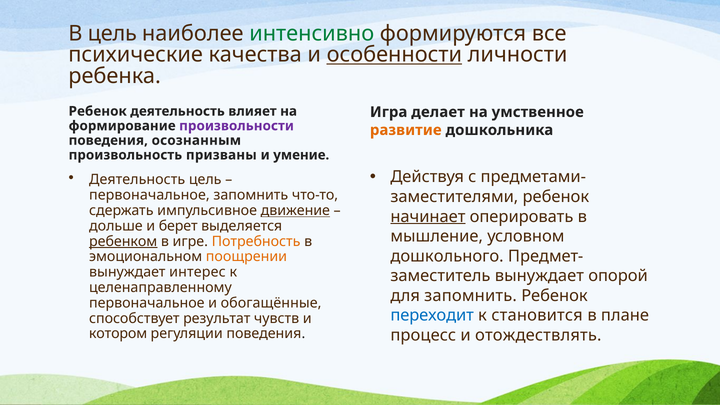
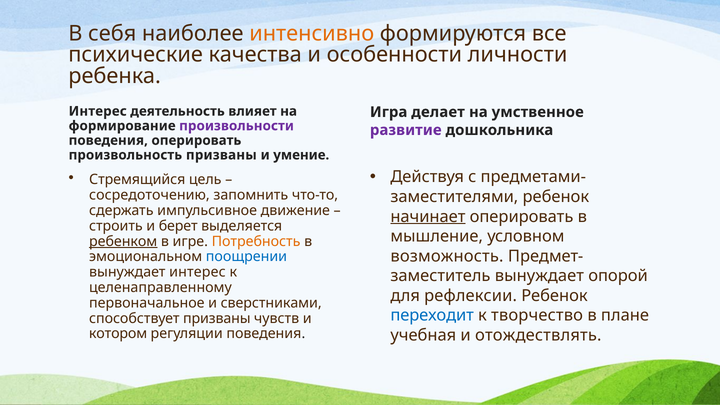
В цель: цель -> себя
интенсивно colour: green -> orange
особенности underline: present -> none
Ребенок at (98, 111): Ребенок -> Интерес
развитие colour: orange -> purple
поведения осознанным: осознанным -> оперировать
Деятельность at (137, 180): Деятельность -> Стремящийся
первоначальное at (149, 195): первоначальное -> сосредоточению
движение underline: present -> none
дольше: дольше -> строить
дошкольного: дошкольного -> возможность
поощрении colour: orange -> blue
для запомнить: запомнить -> рефлексии
обогащённые: обогащённые -> сверстниками
становится: становится -> творчество
способствует результат: результат -> призваны
процесс: процесс -> учебная
